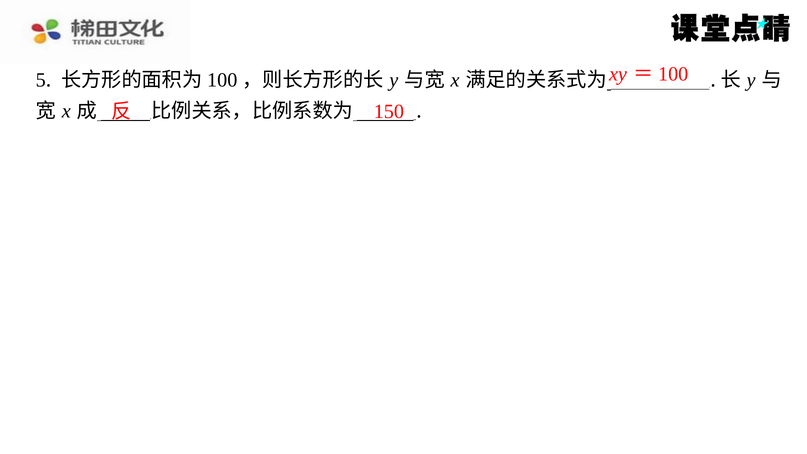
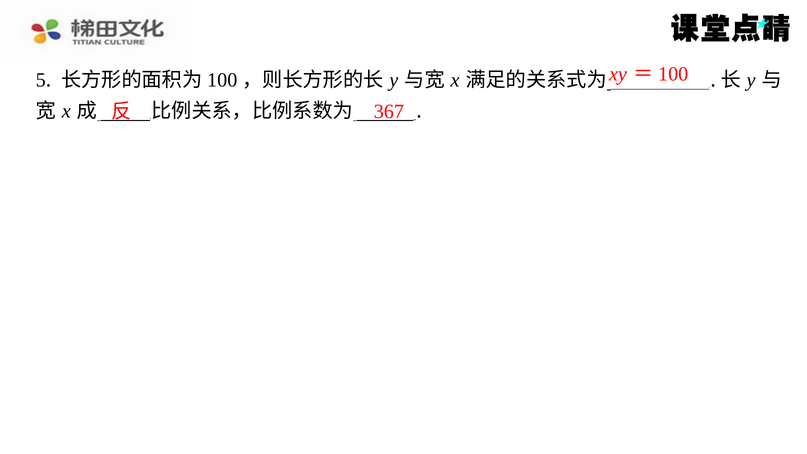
150: 150 -> 367
